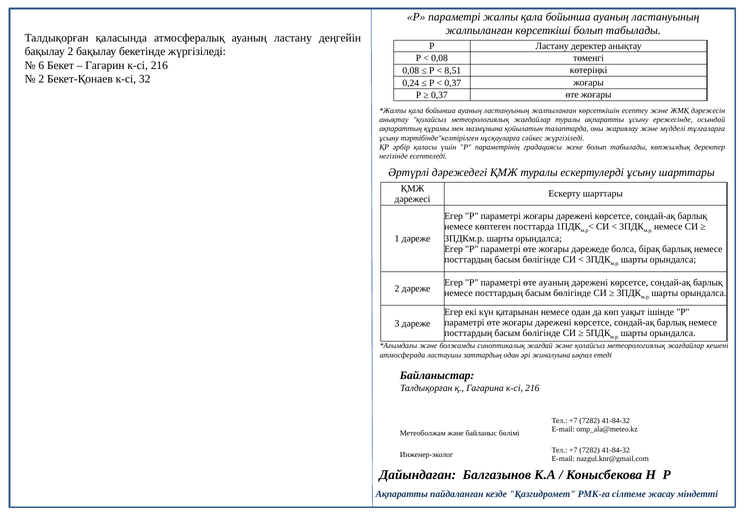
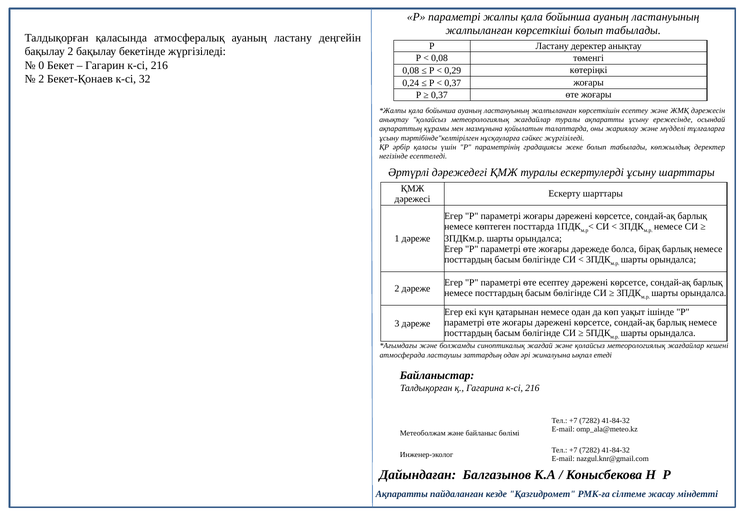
6: 6 -> 0
8,51: 8,51 -> 0,29
өте ауаның: ауаның -> есептеу
